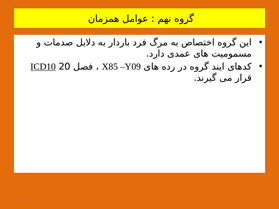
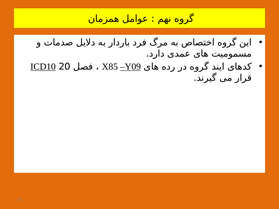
Y09 underline: none -> present
